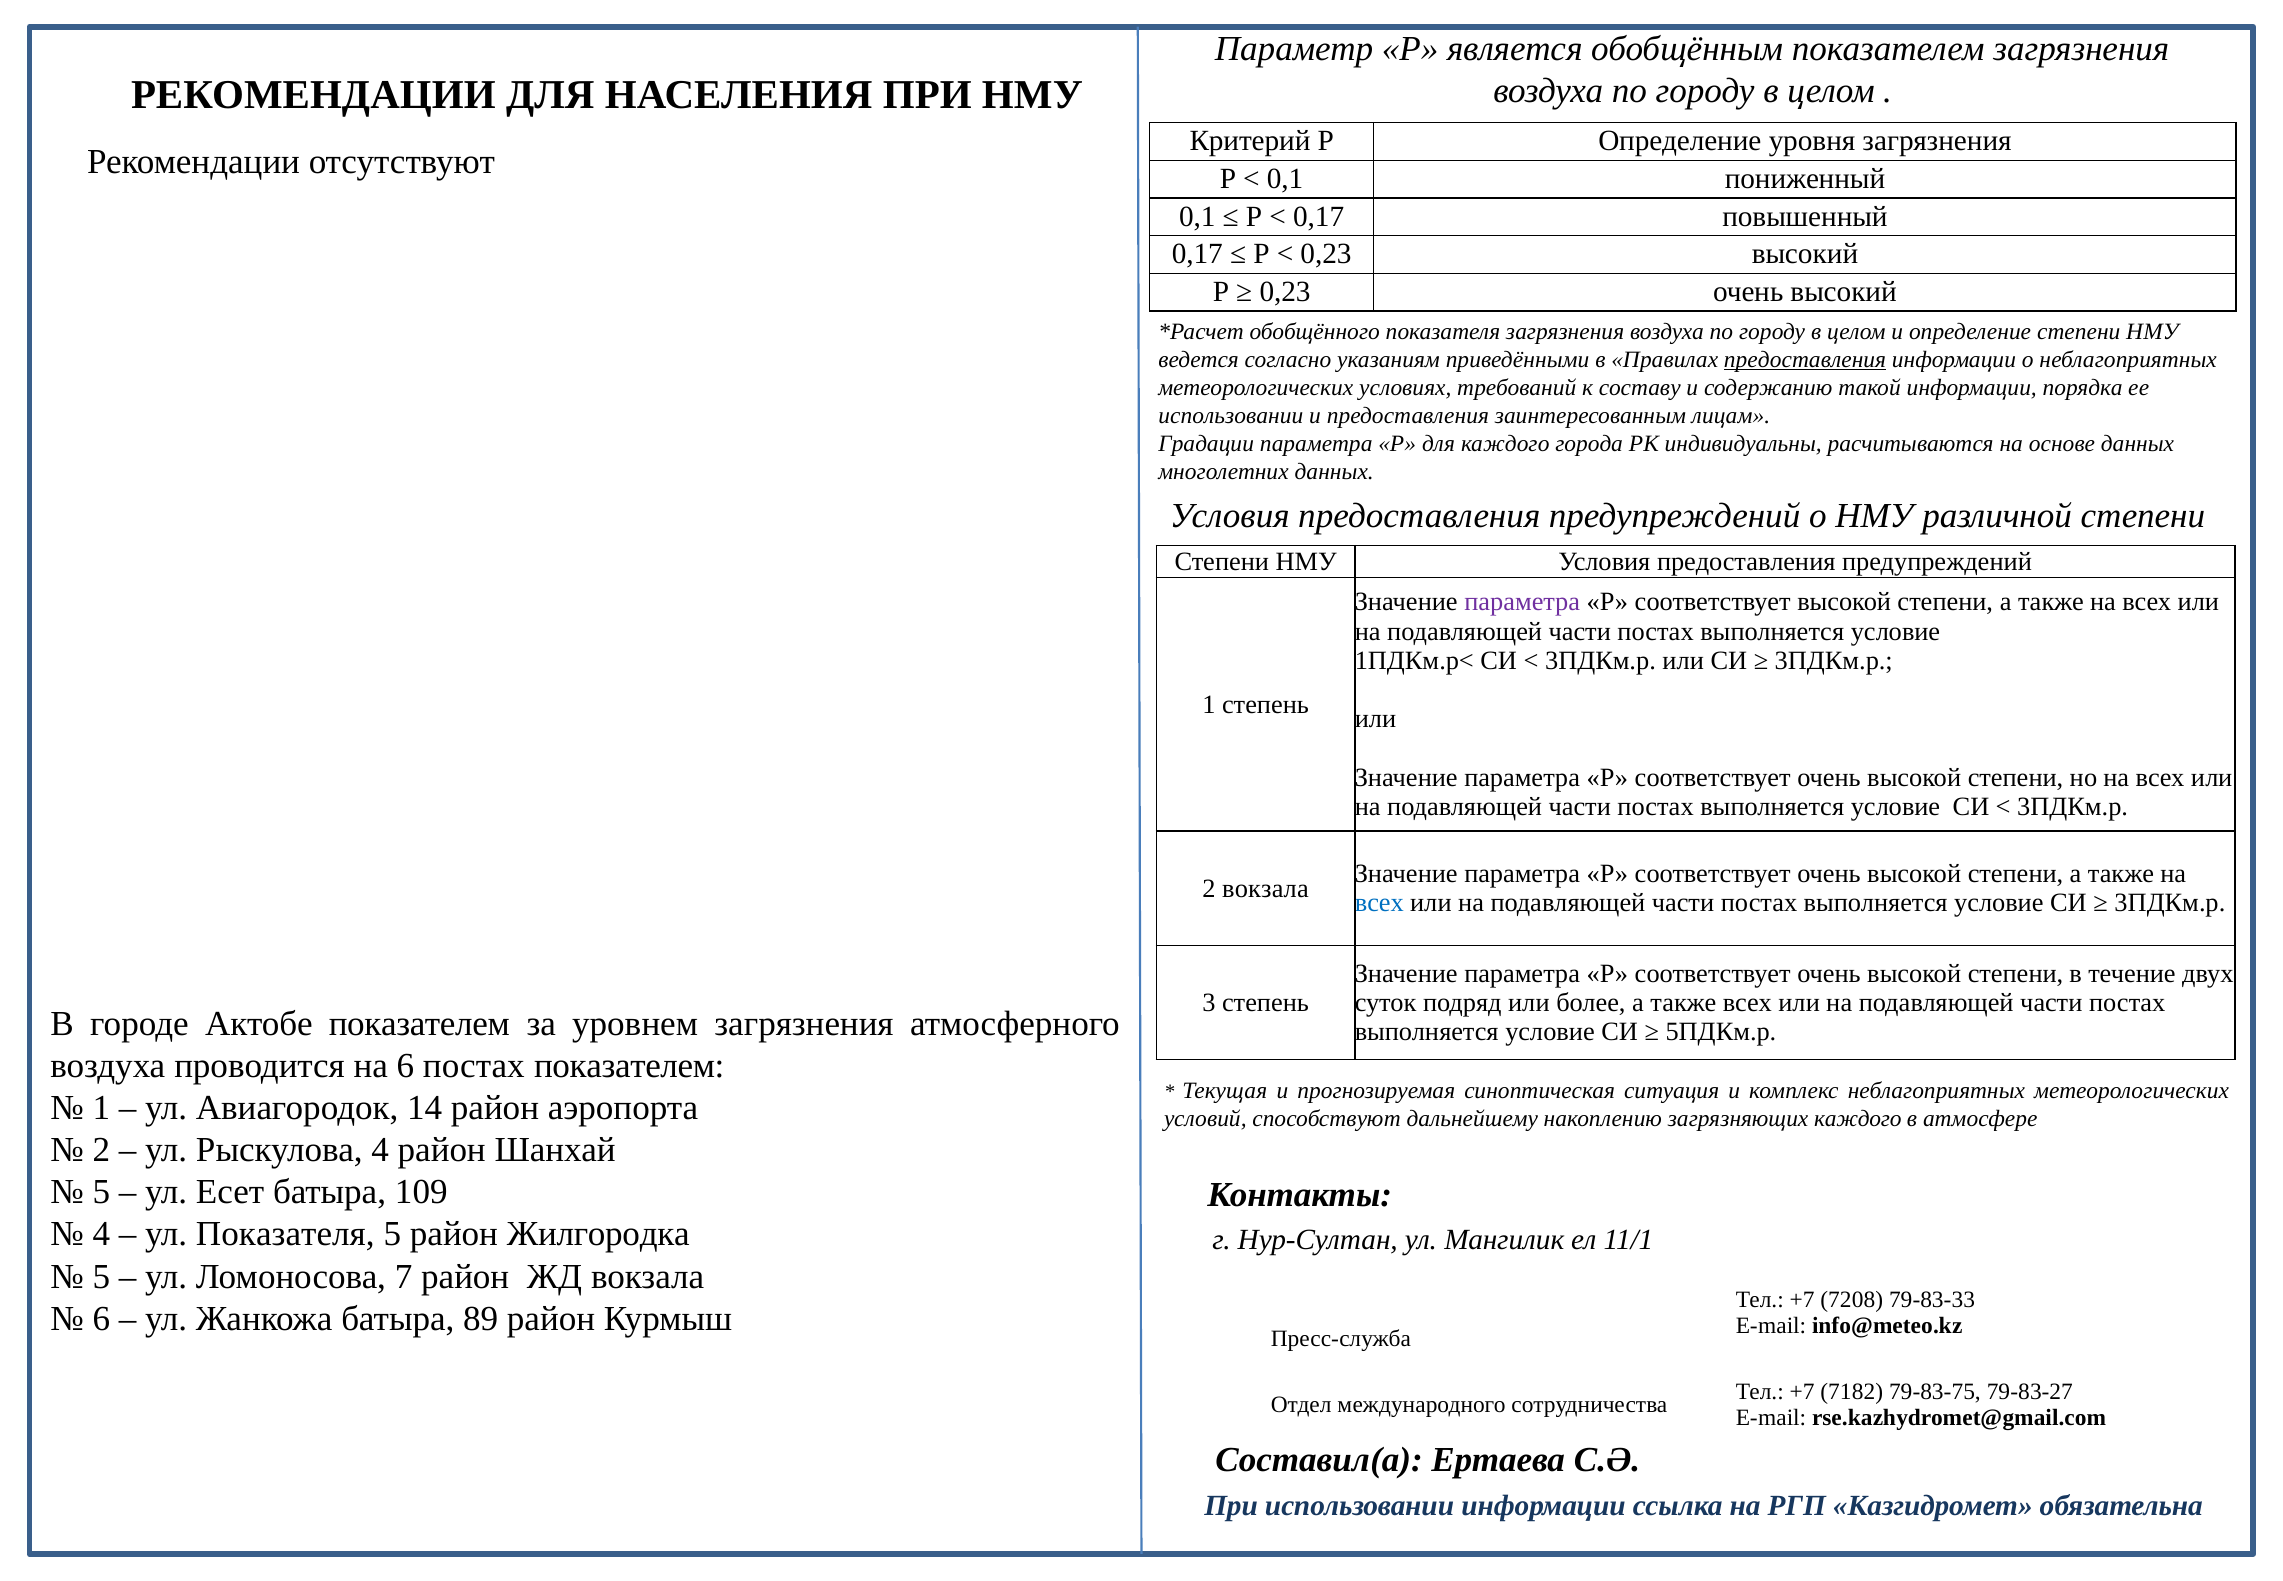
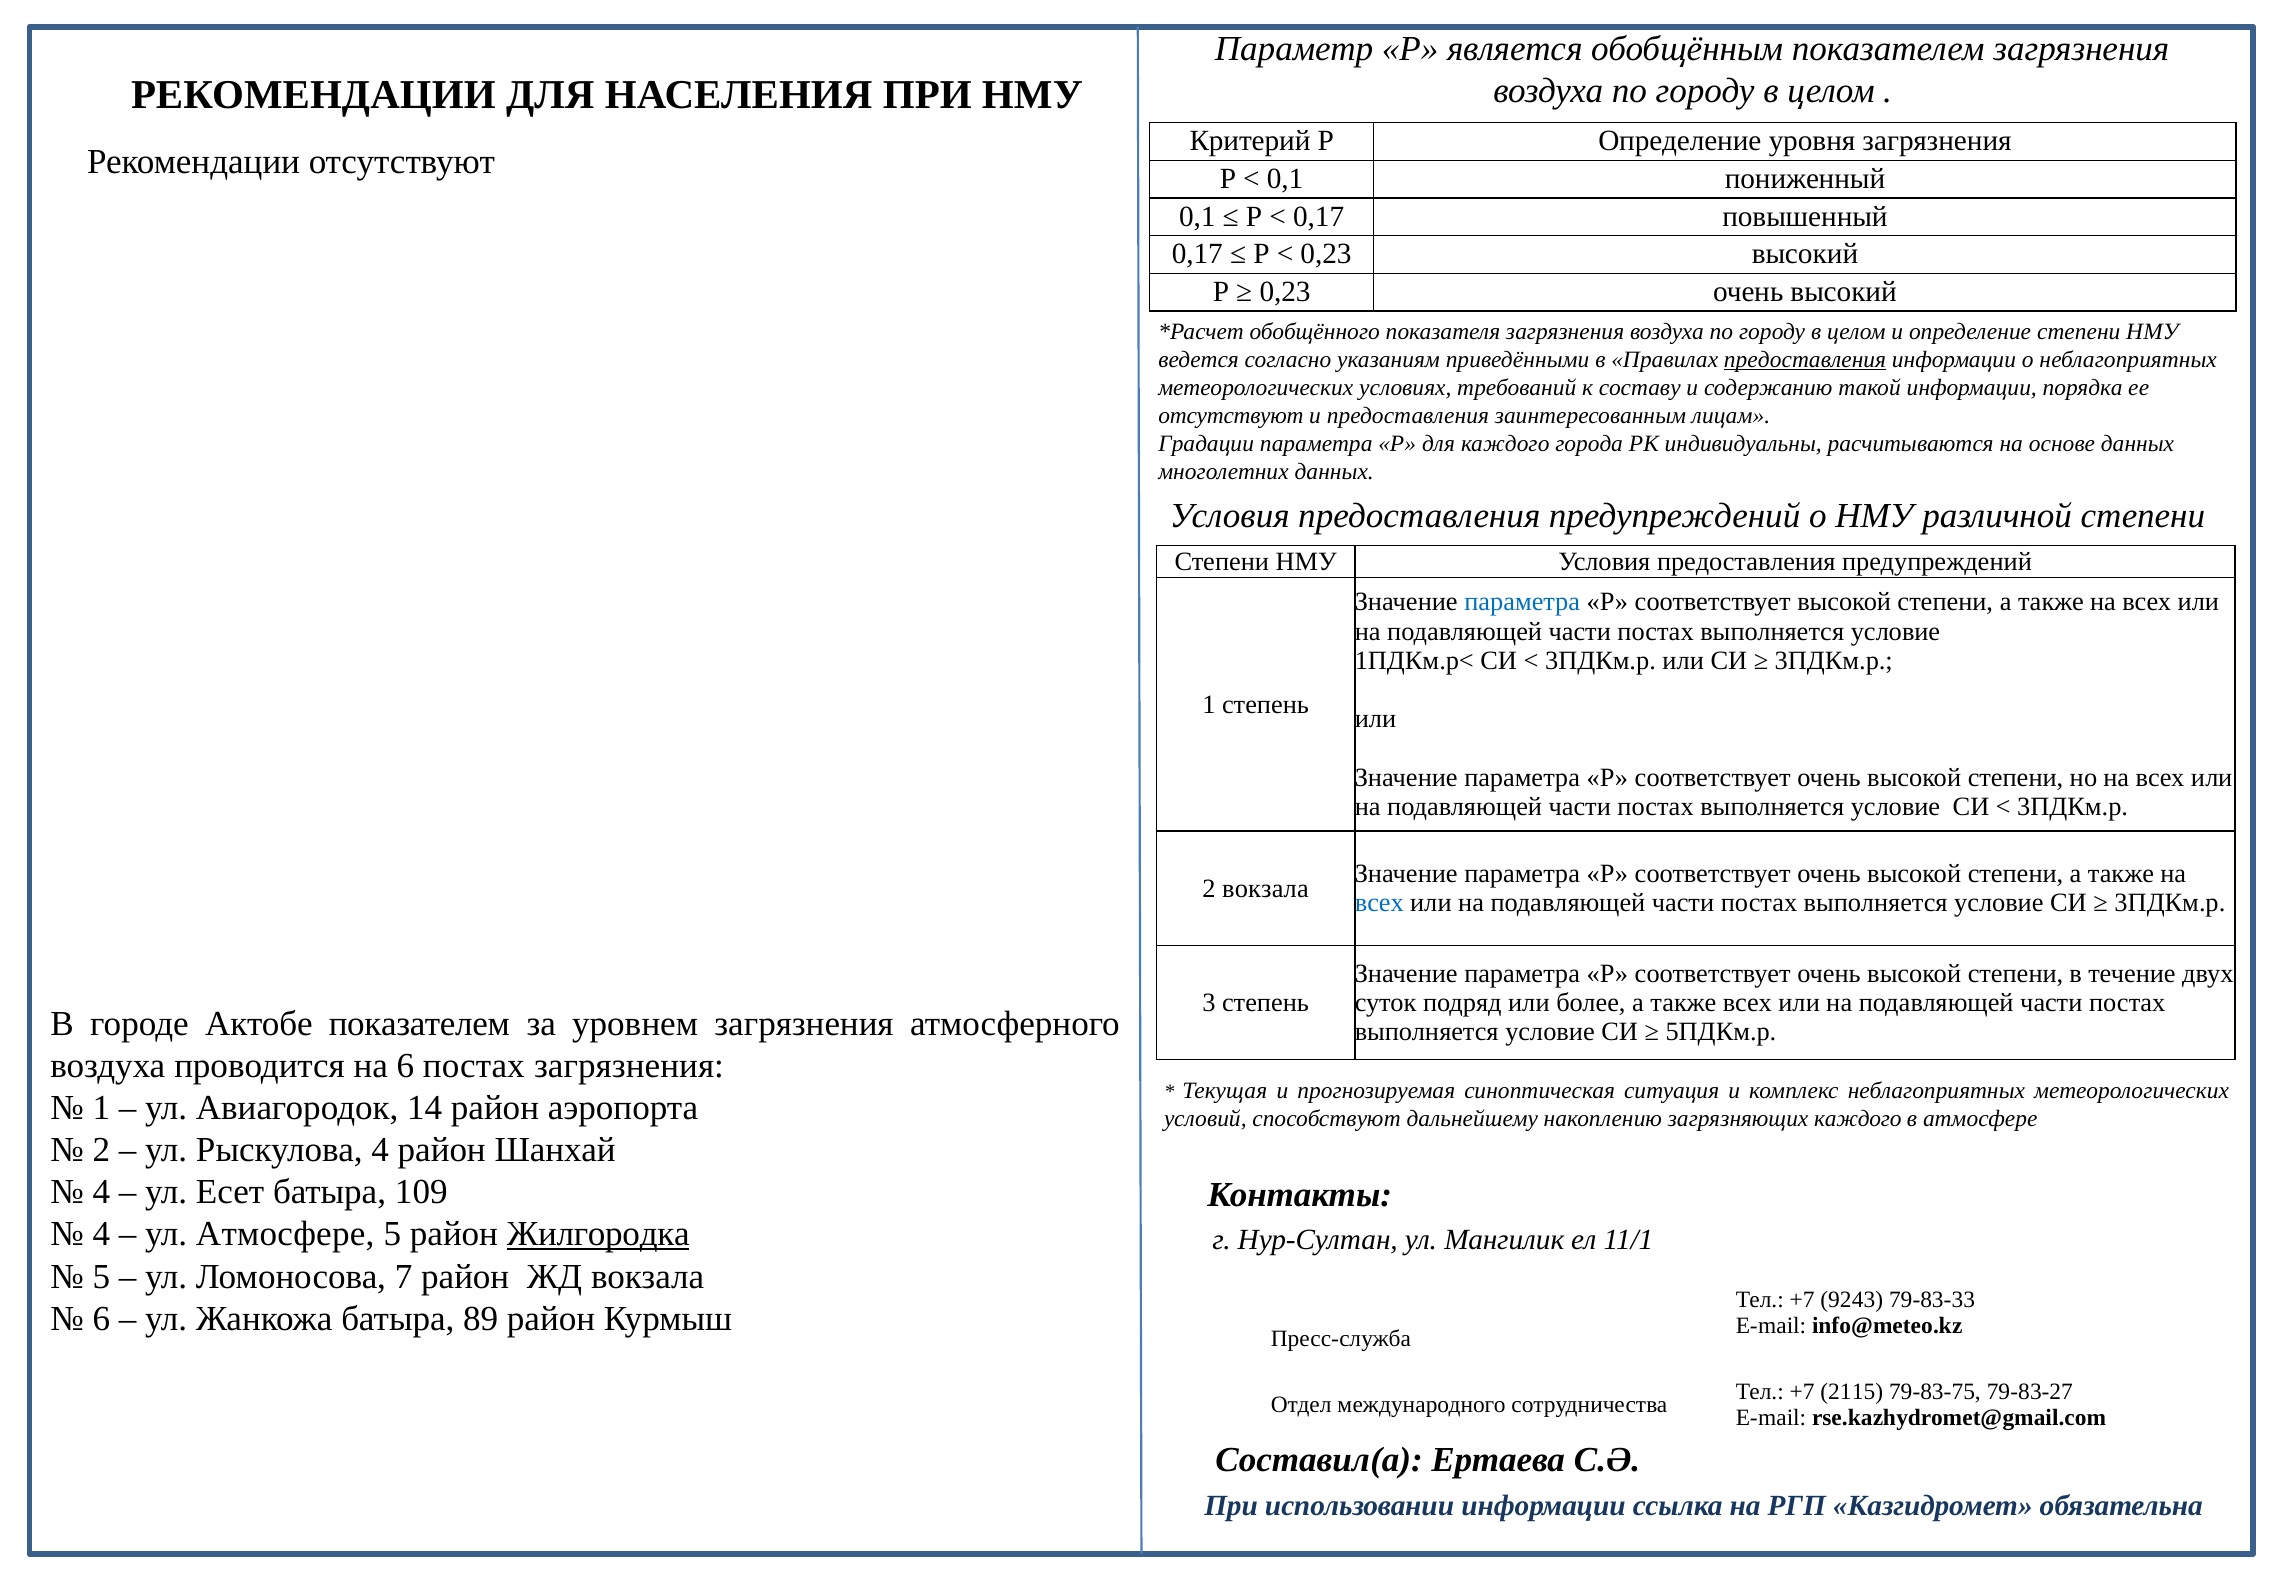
использовании at (1231, 415): использовании -> отсутствуют
параметра at (1522, 602) colour: purple -> blue
постах показателем: показателем -> загрязнения
5 at (101, 1192): 5 -> 4
ул Показателя: Показателя -> Атмосфере
Жилгородка underline: none -> present
7208: 7208 -> 9243
7182: 7182 -> 2115
